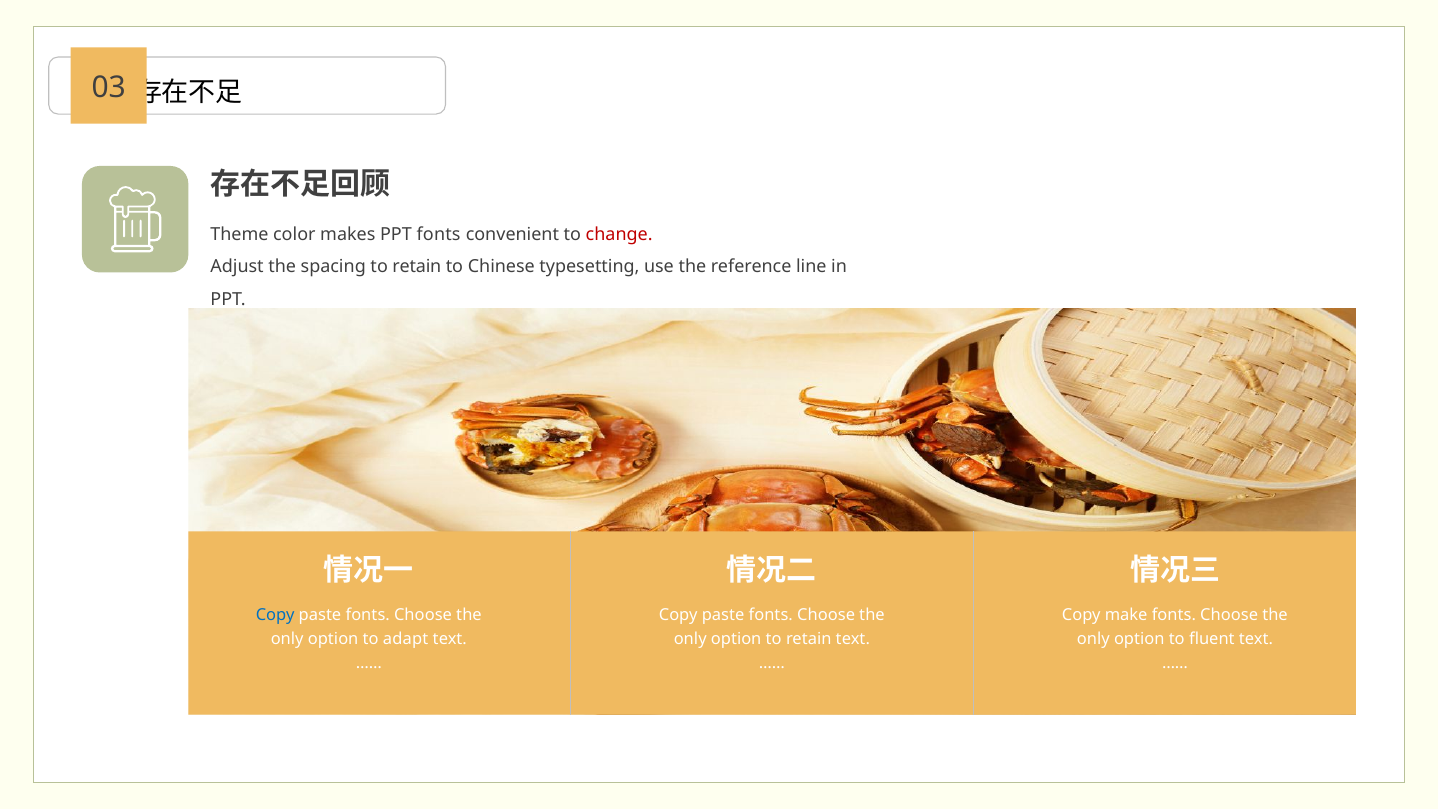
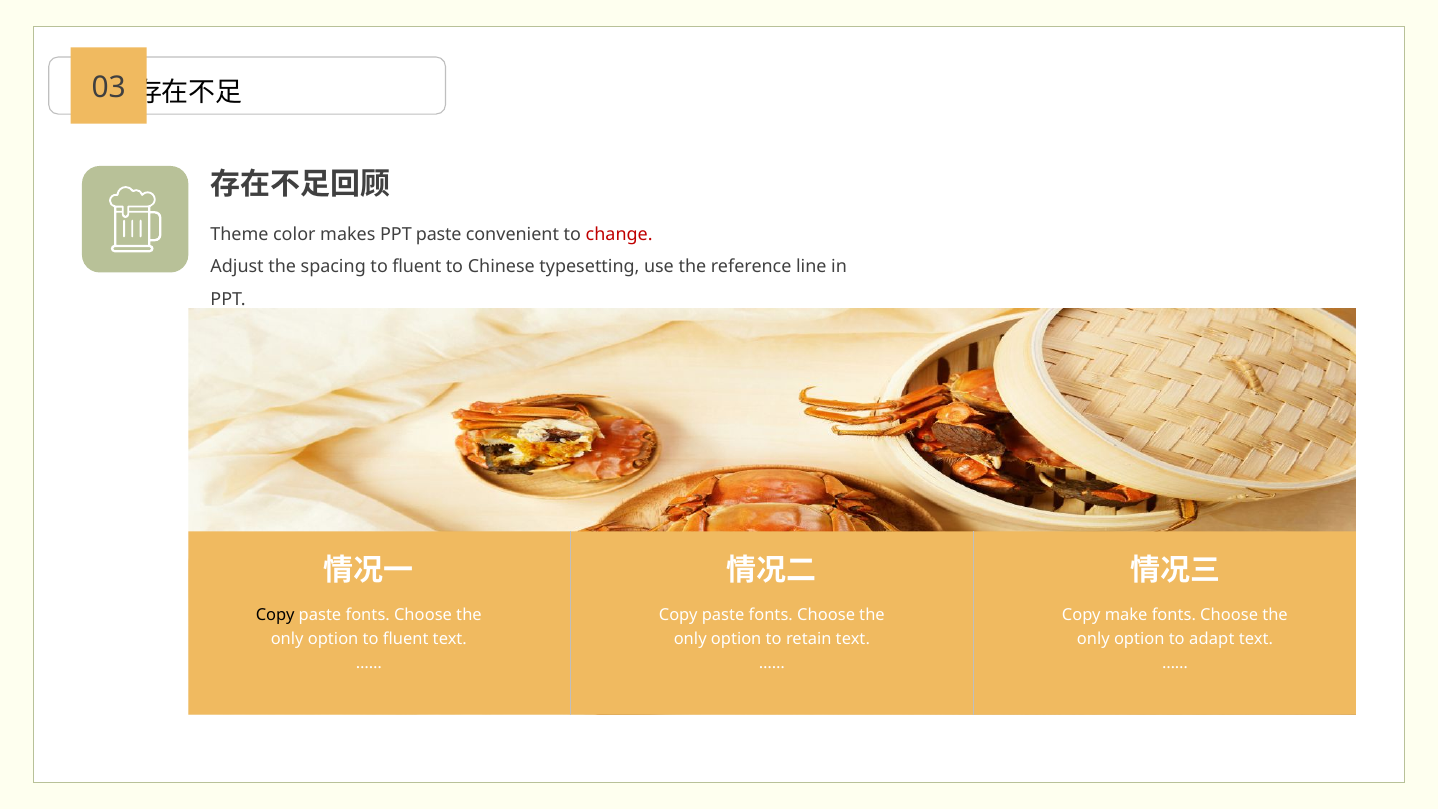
PPT fonts: fonts -> paste
spacing to retain: retain -> fluent
Copy at (275, 615) colour: blue -> black
option to adapt: adapt -> fluent
fluent: fluent -> adapt
